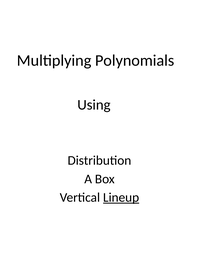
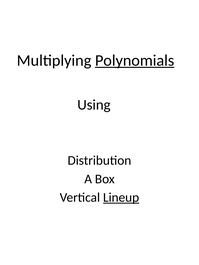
Polynomials underline: none -> present
